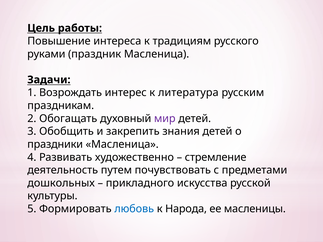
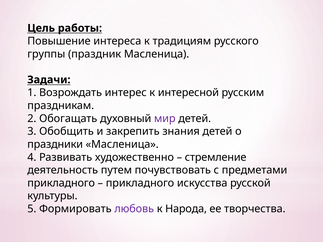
руками: руками -> группы
литература: литература -> интересной
дошкольных at (61, 183): дошкольных -> прикладного
любовь colour: blue -> purple
масленицы: масленицы -> творчества
